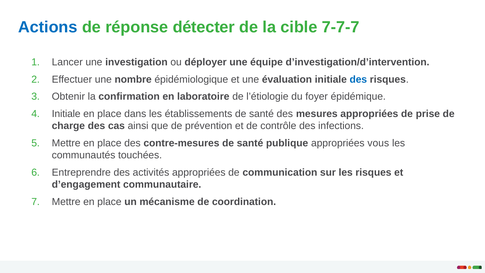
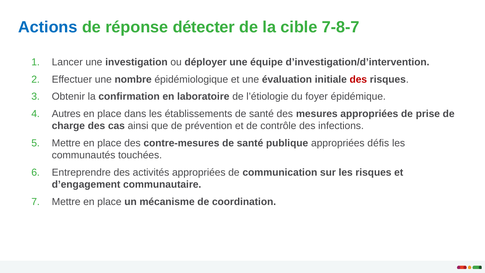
7-7-7: 7-7-7 -> 7-8-7
des at (358, 79) colour: blue -> red
Initiale at (66, 114): Initiale -> Autres
vous: vous -> défis
